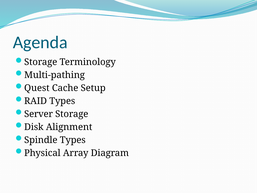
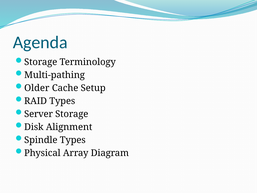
Quest: Quest -> Older
